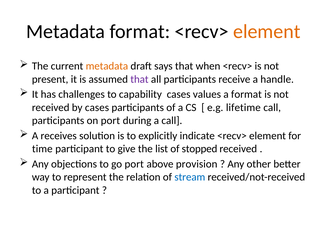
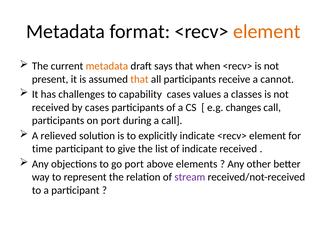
that at (139, 79) colour: purple -> orange
handle: handle -> cannot
a format: format -> classes
lifetime: lifetime -> changes
receives: receives -> relieved
of stopped: stopped -> indicate
provision: provision -> elements
stream colour: blue -> purple
